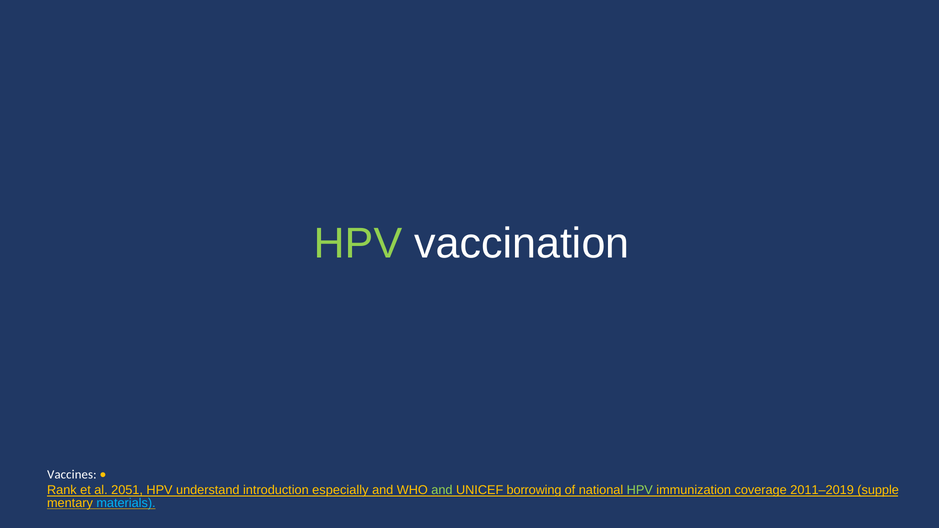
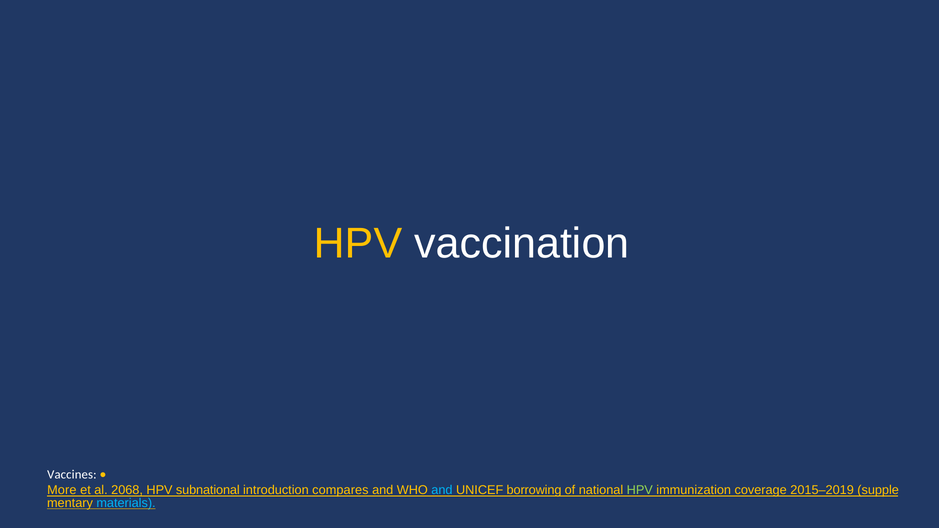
HPV at (358, 244) colour: light green -> yellow
Rank: Rank -> More
2051: 2051 -> 2068
understand: understand -> subnational
especially: especially -> compares
and at (442, 490) colour: light green -> light blue
2011–2019: 2011–2019 -> 2015–2019
